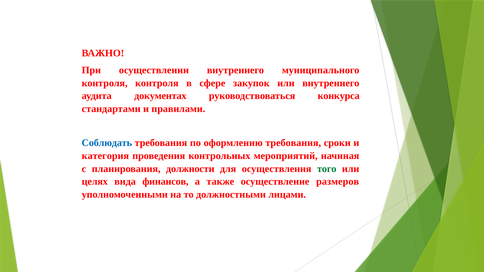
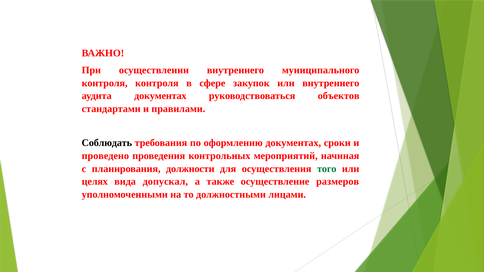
конкурса: конкурса -> объектов
Соблюдать colour: blue -> black
оформлению требования: требования -> документах
категория: категория -> проведено
финансов: финансов -> допускал
